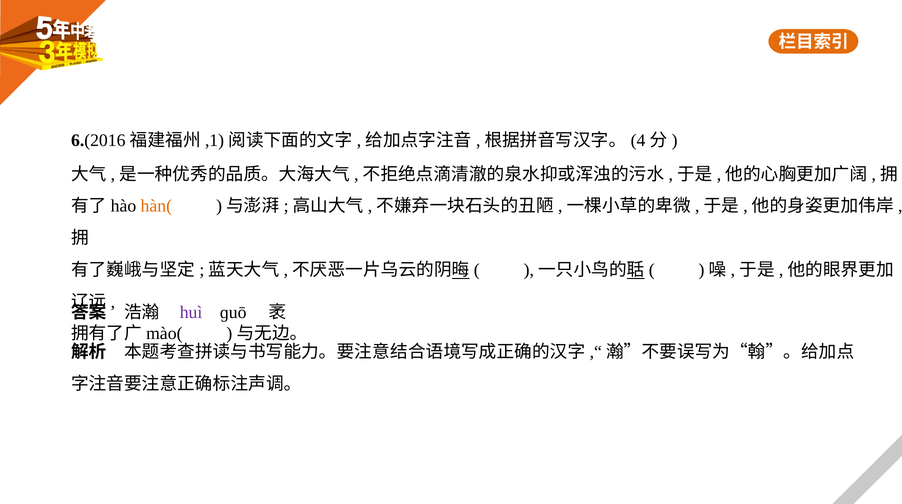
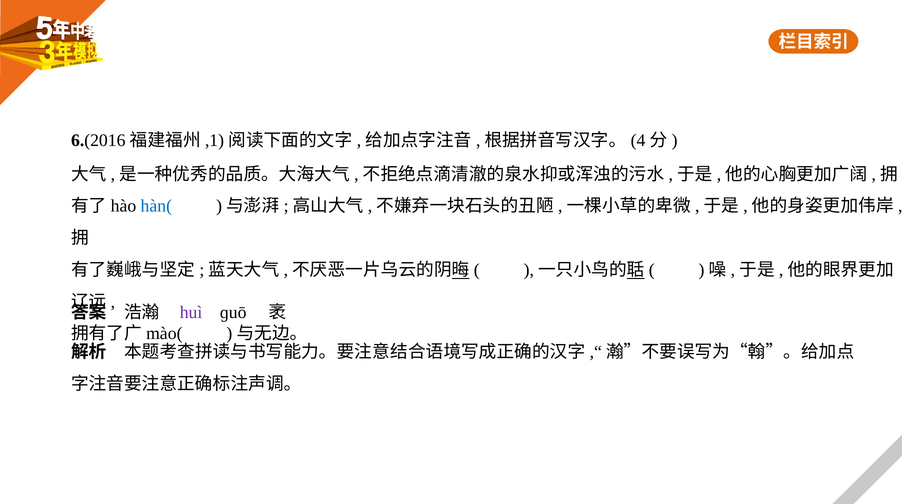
hàn( colour: orange -> blue
